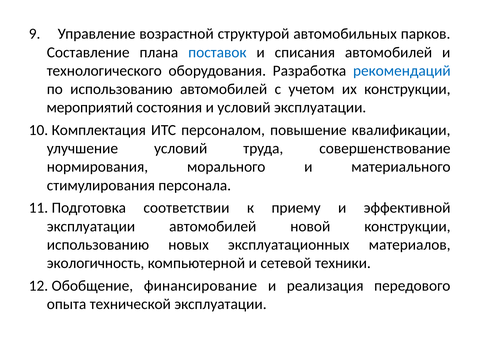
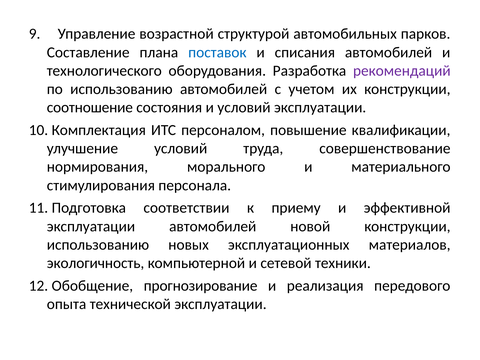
рекомендаций colour: blue -> purple
мероприятий: мероприятий -> соотношение
финансирование: финансирование -> прогнозирование
